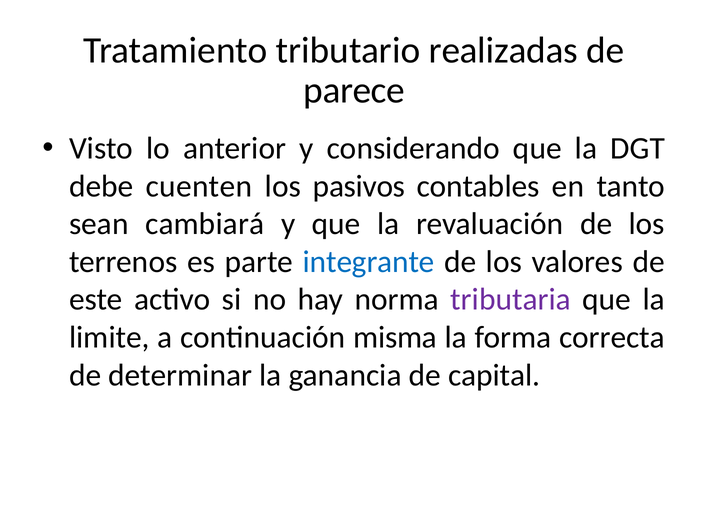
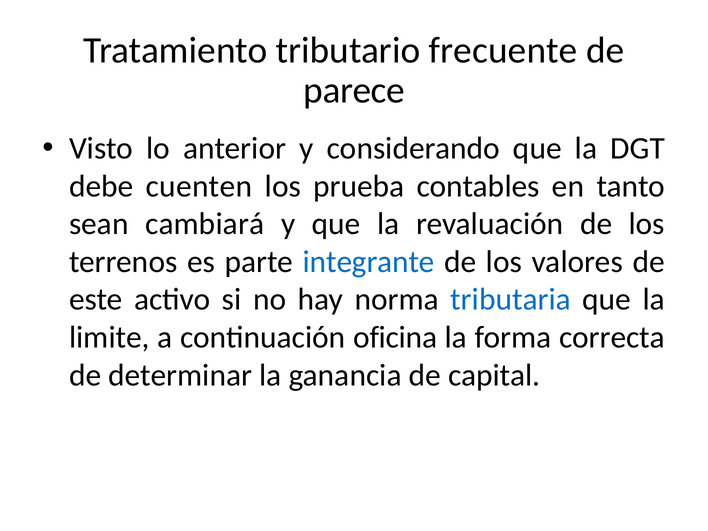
realizadas: realizadas -> frecuente
pasivos: pasivos -> prueba
tributaria colour: purple -> blue
misma: misma -> oficina
